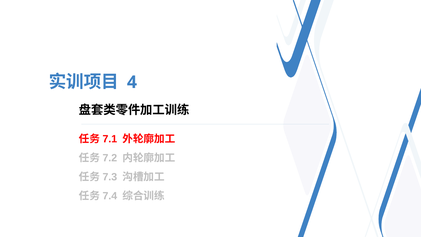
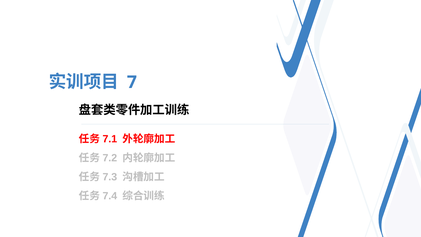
4: 4 -> 7
